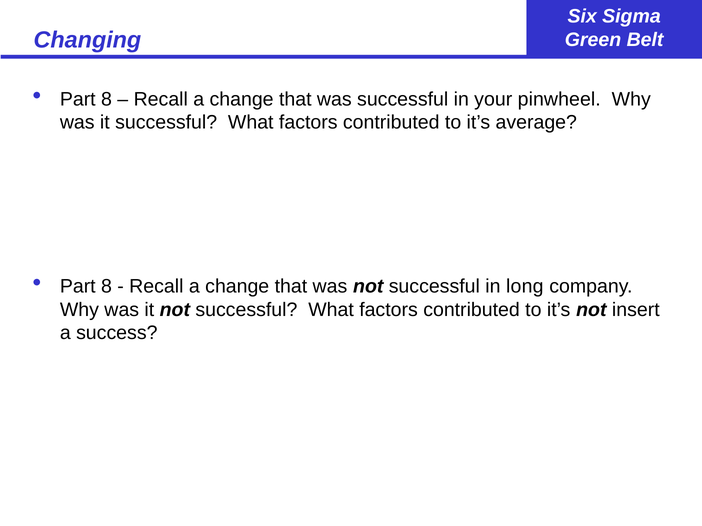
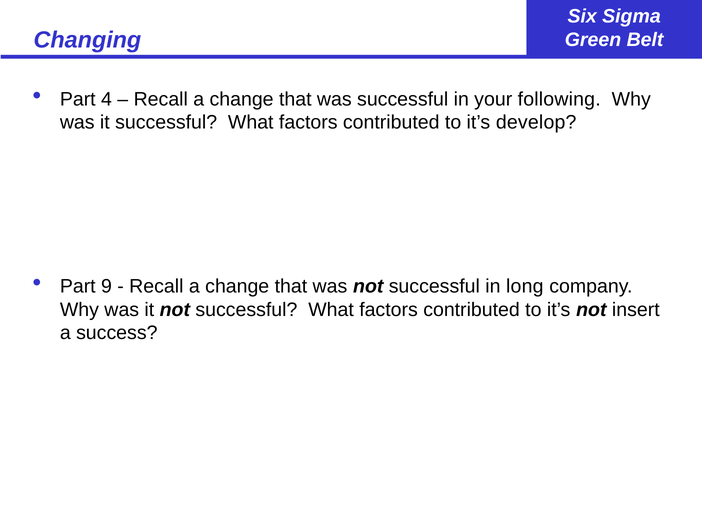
8 at (106, 99): 8 -> 4
pinwheel: pinwheel -> following
average: average -> develop
8 at (106, 286): 8 -> 9
